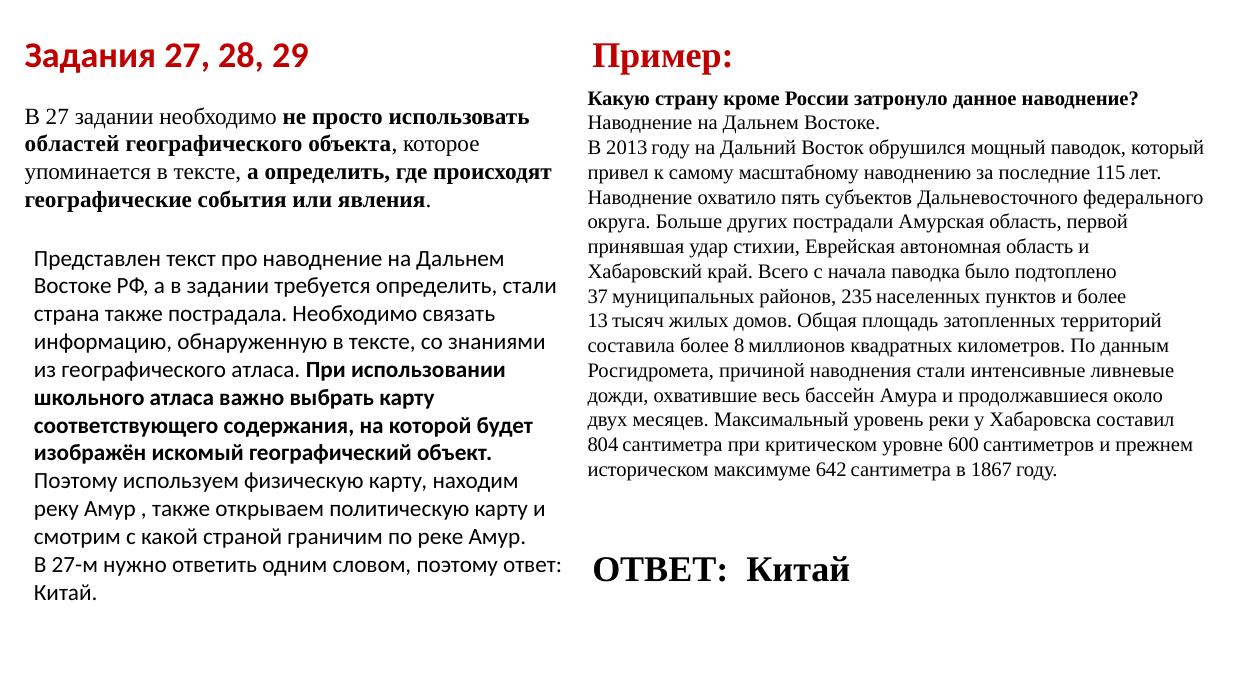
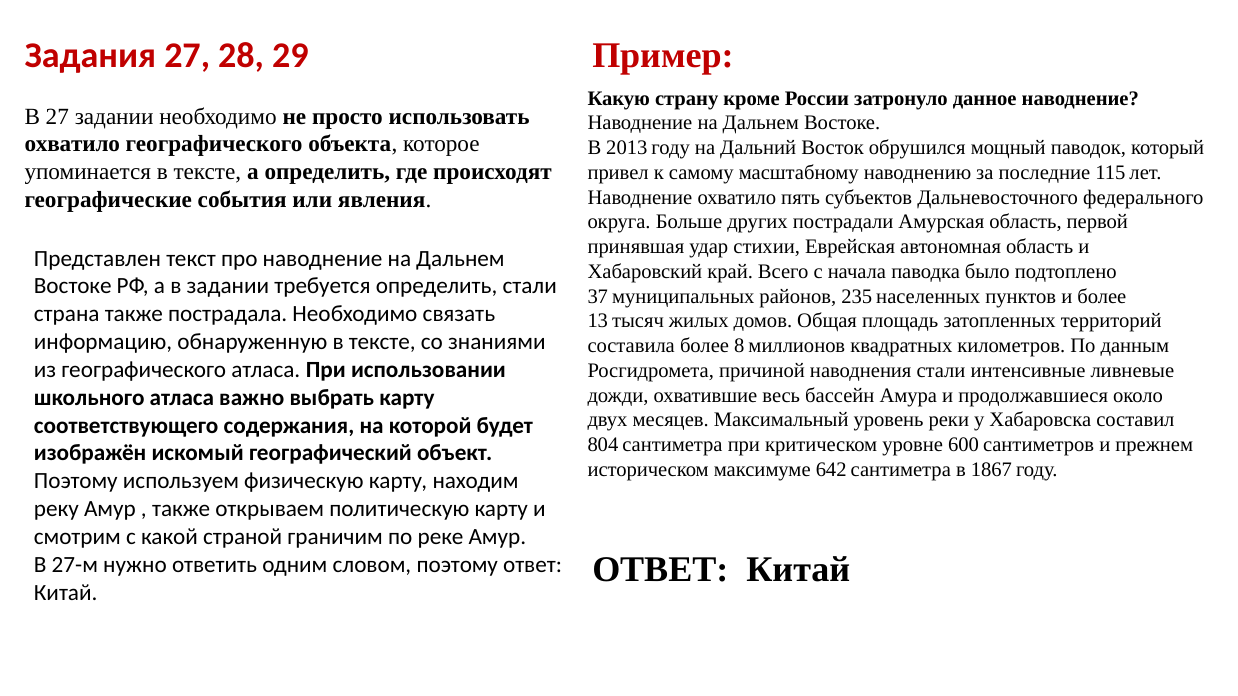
областей at (72, 144): областей -> охватило
